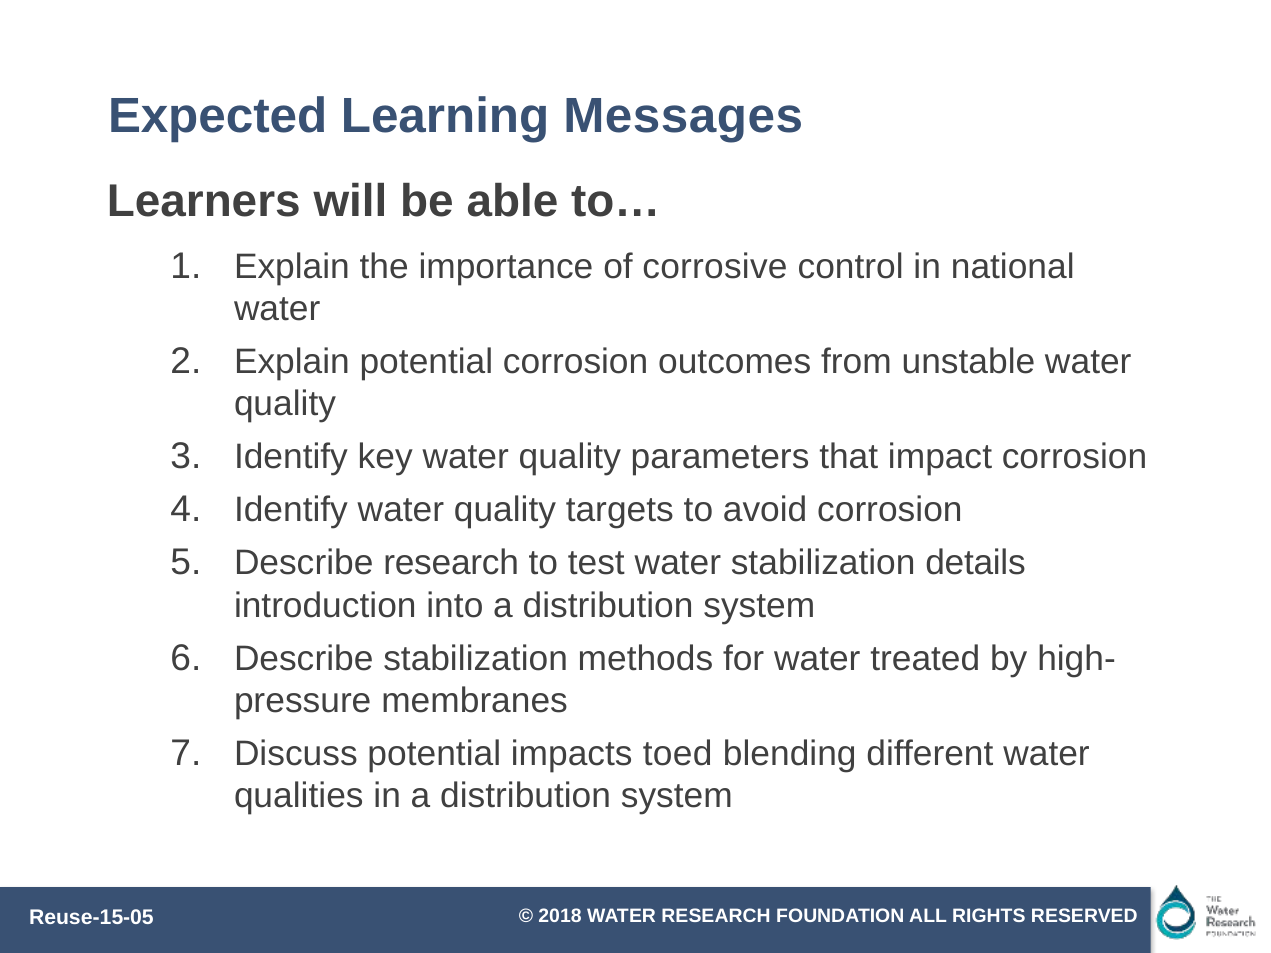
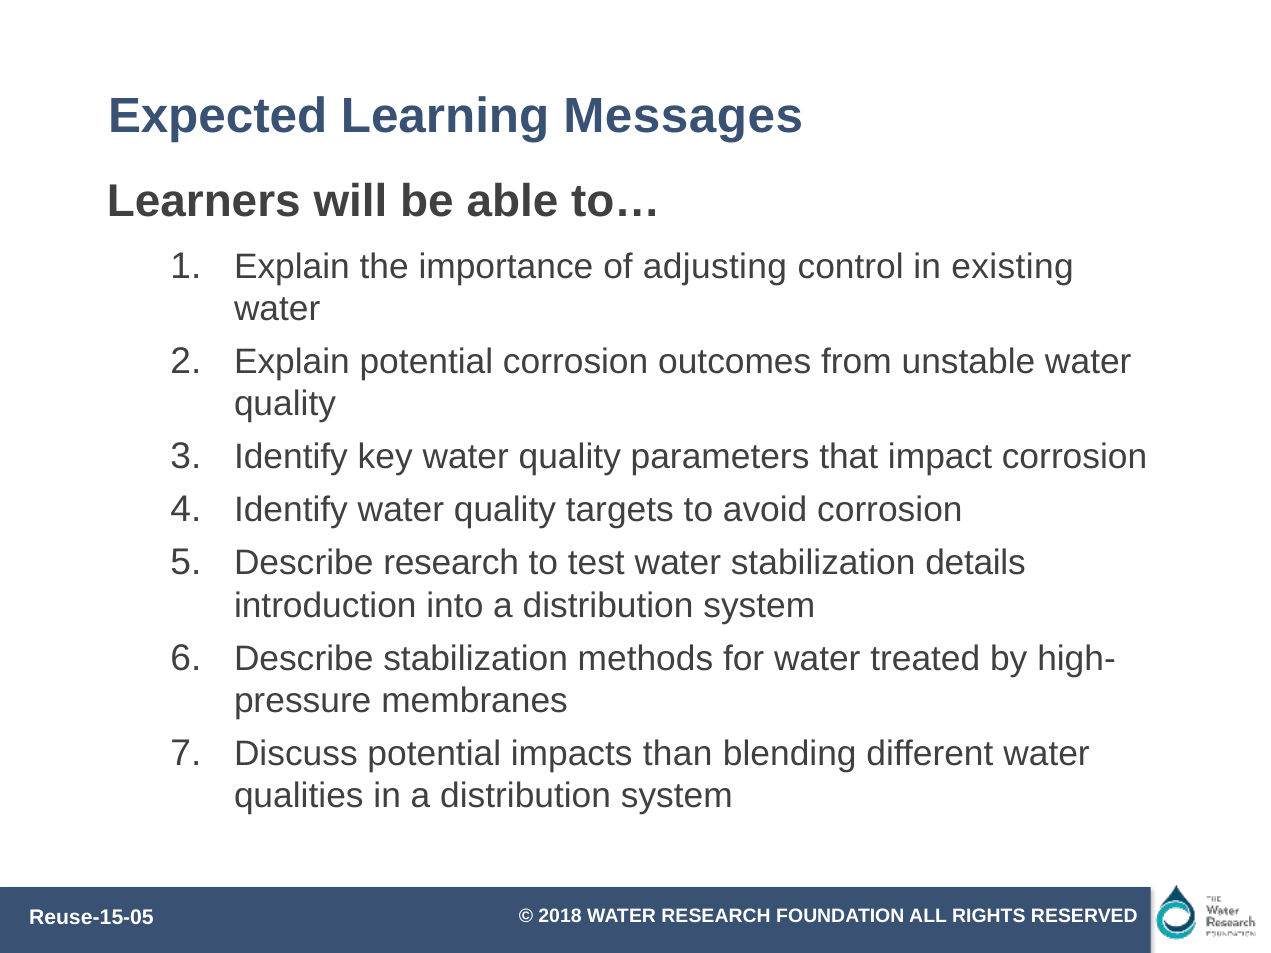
corrosive: corrosive -> adjusting
national: national -> existing
toed: toed -> than
